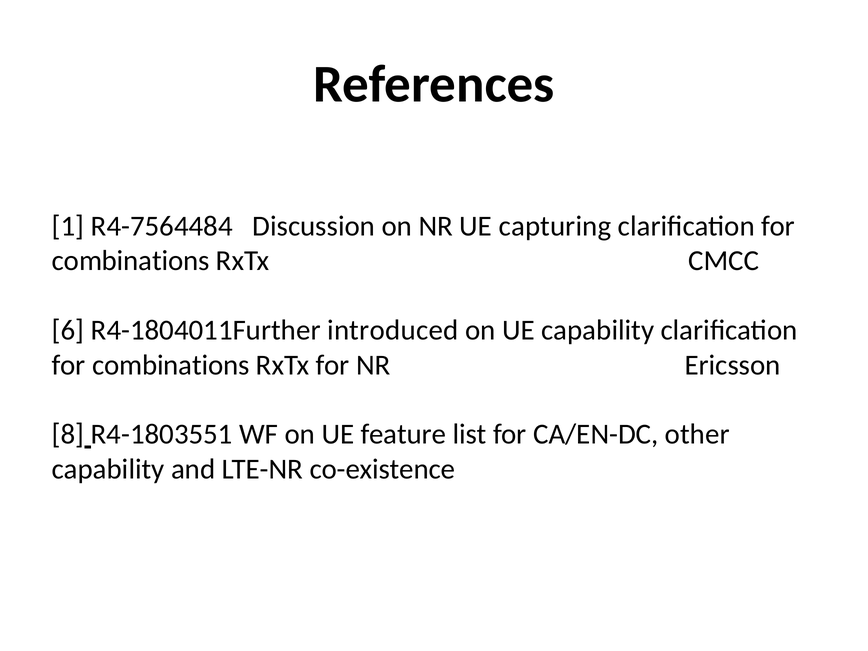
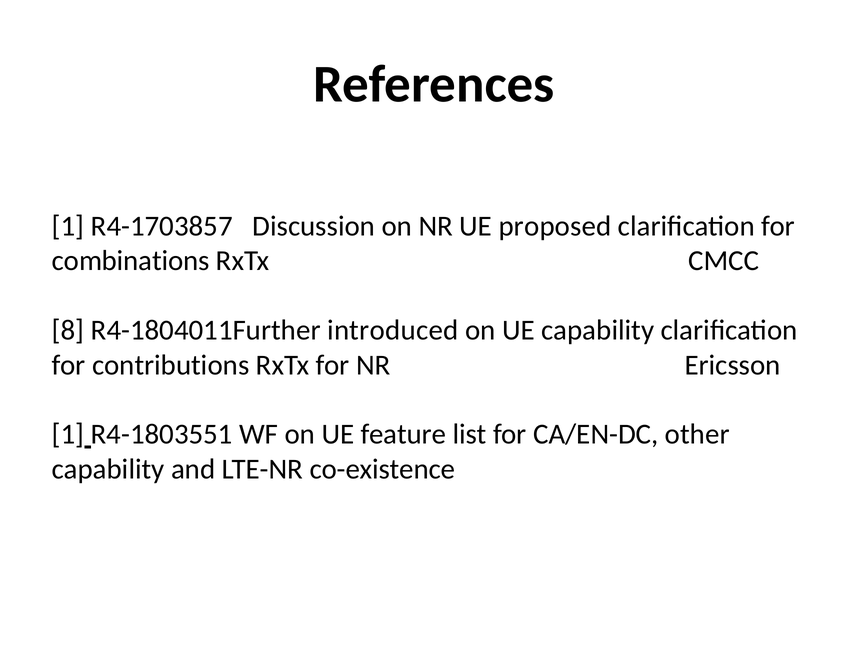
R4-7564484: R4-7564484 -> R4-1703857
capturing: capturing -> proposed
6: 6 -> 8
combinations at (171, 365): combinations -> contributions
8 at (68, 434): 8 -> 1
